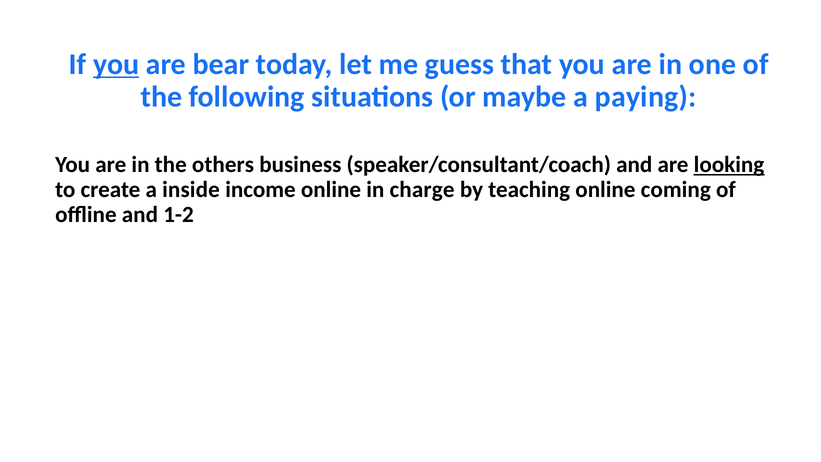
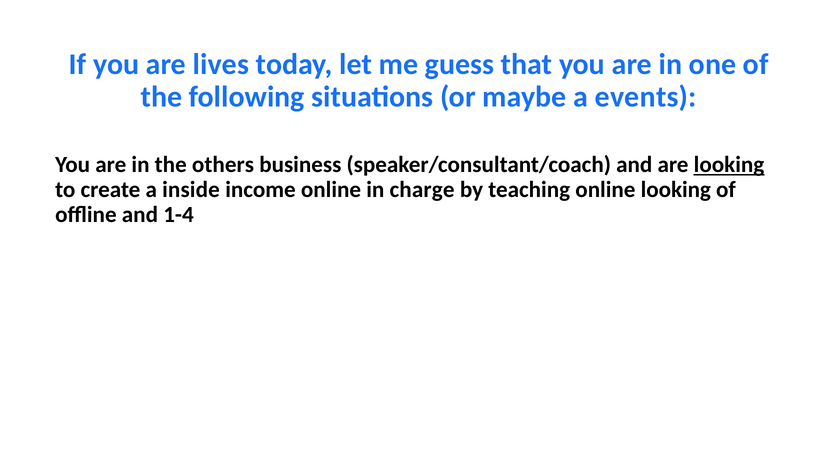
you at (116, 64) underline: present -> none
bear: bear -> lives
paying: paying -> events
online coming: coming -> looking
1-2: 1-2 -> 1-4
